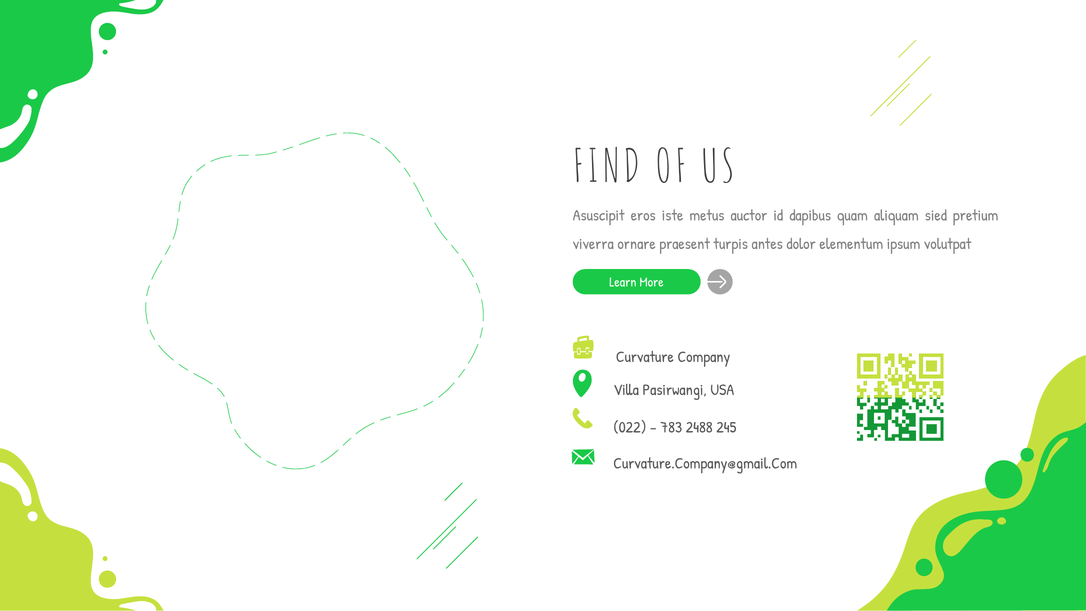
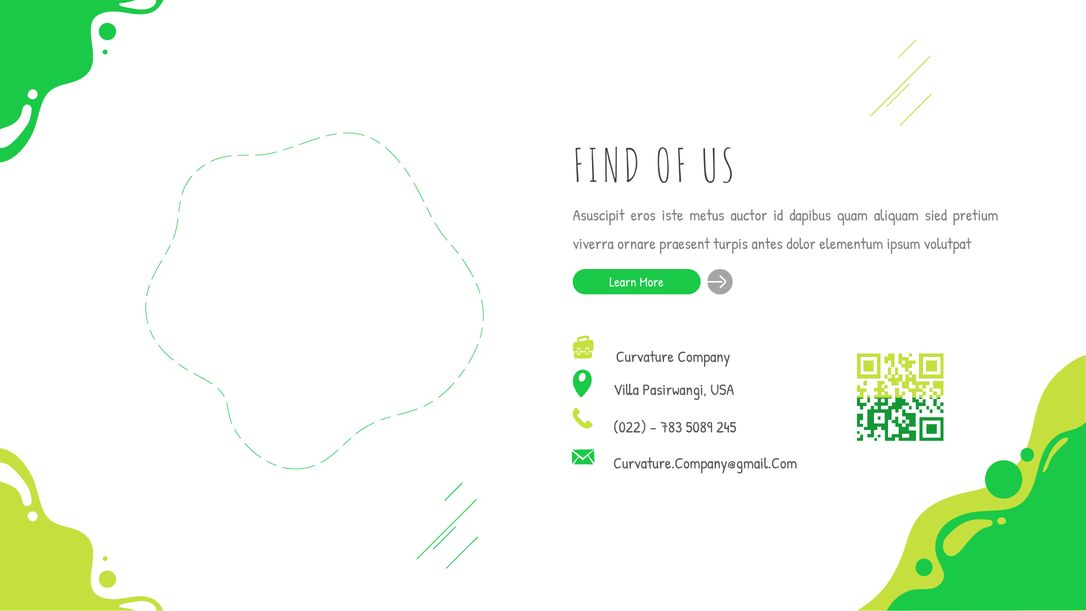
2488: 2488 -> 5089
